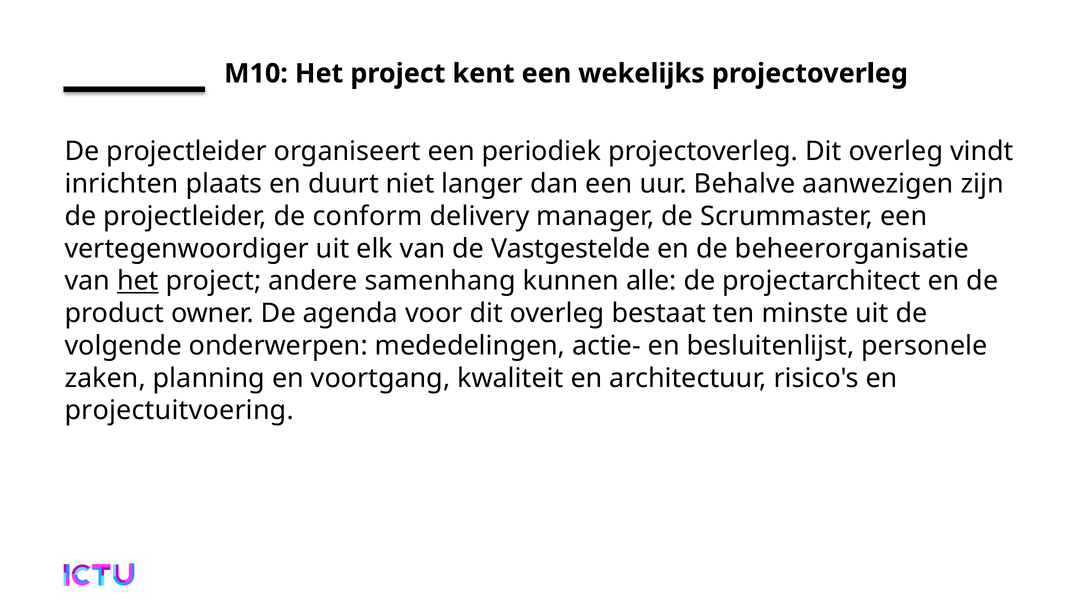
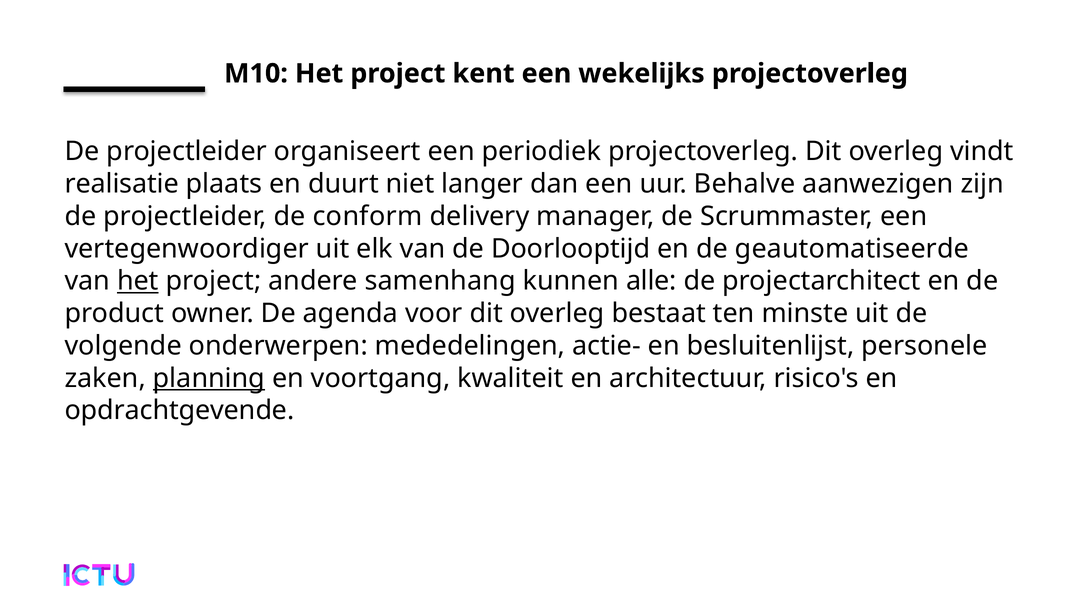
inrichten: inrichten -> realisatie
Vastgestelde: Vastgestelde -> Doorlooptijd
beheerorganisatie: beheerorganisatie -> geautomatiseerde
planning underline: none -> present
projectuitvoering: projectuitvoering -> opdrachtgevende
